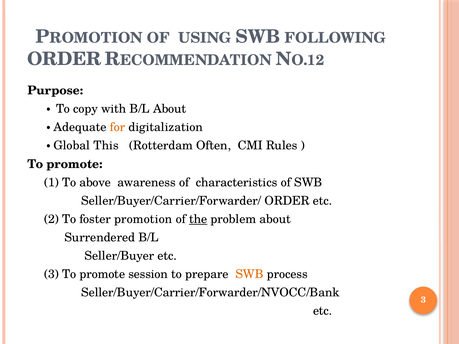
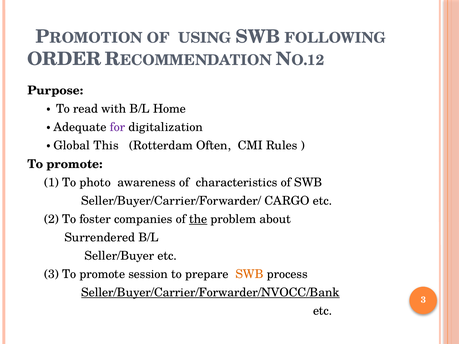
copy: copy -> read
B/L About: About -> Home
for colour: orange -> purple
above: above -> photo
Seller/Buyer/Carrier/Forwarder/ ORDER: ORDER -> CARGO
promotion: promotion -> companies
Seller/Buyer/Carrier/Forwarder/NVOCC/Bank underline: none -> present
